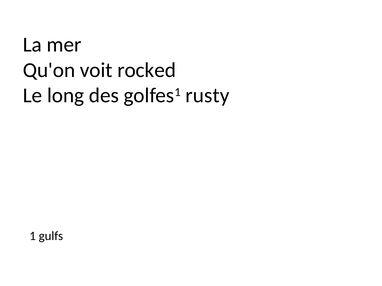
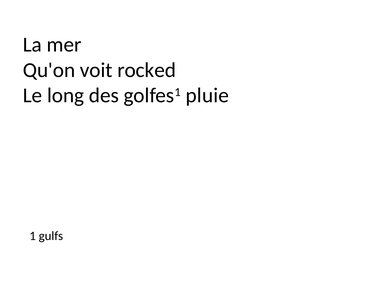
rusty: rusty -> pluie
